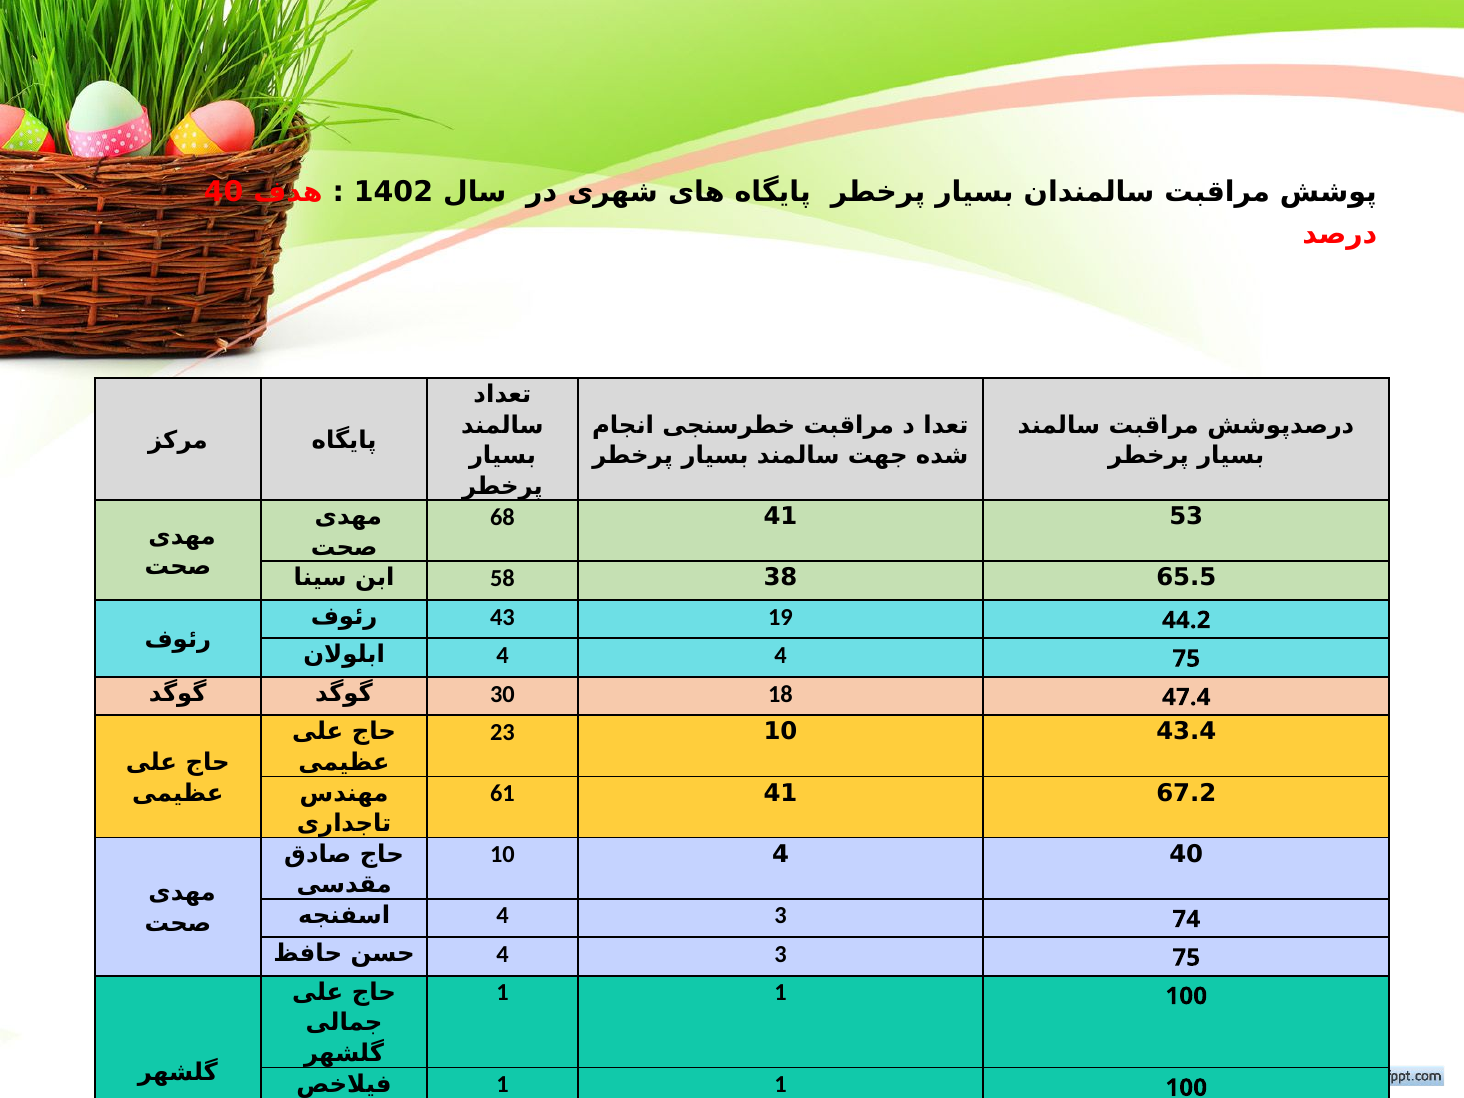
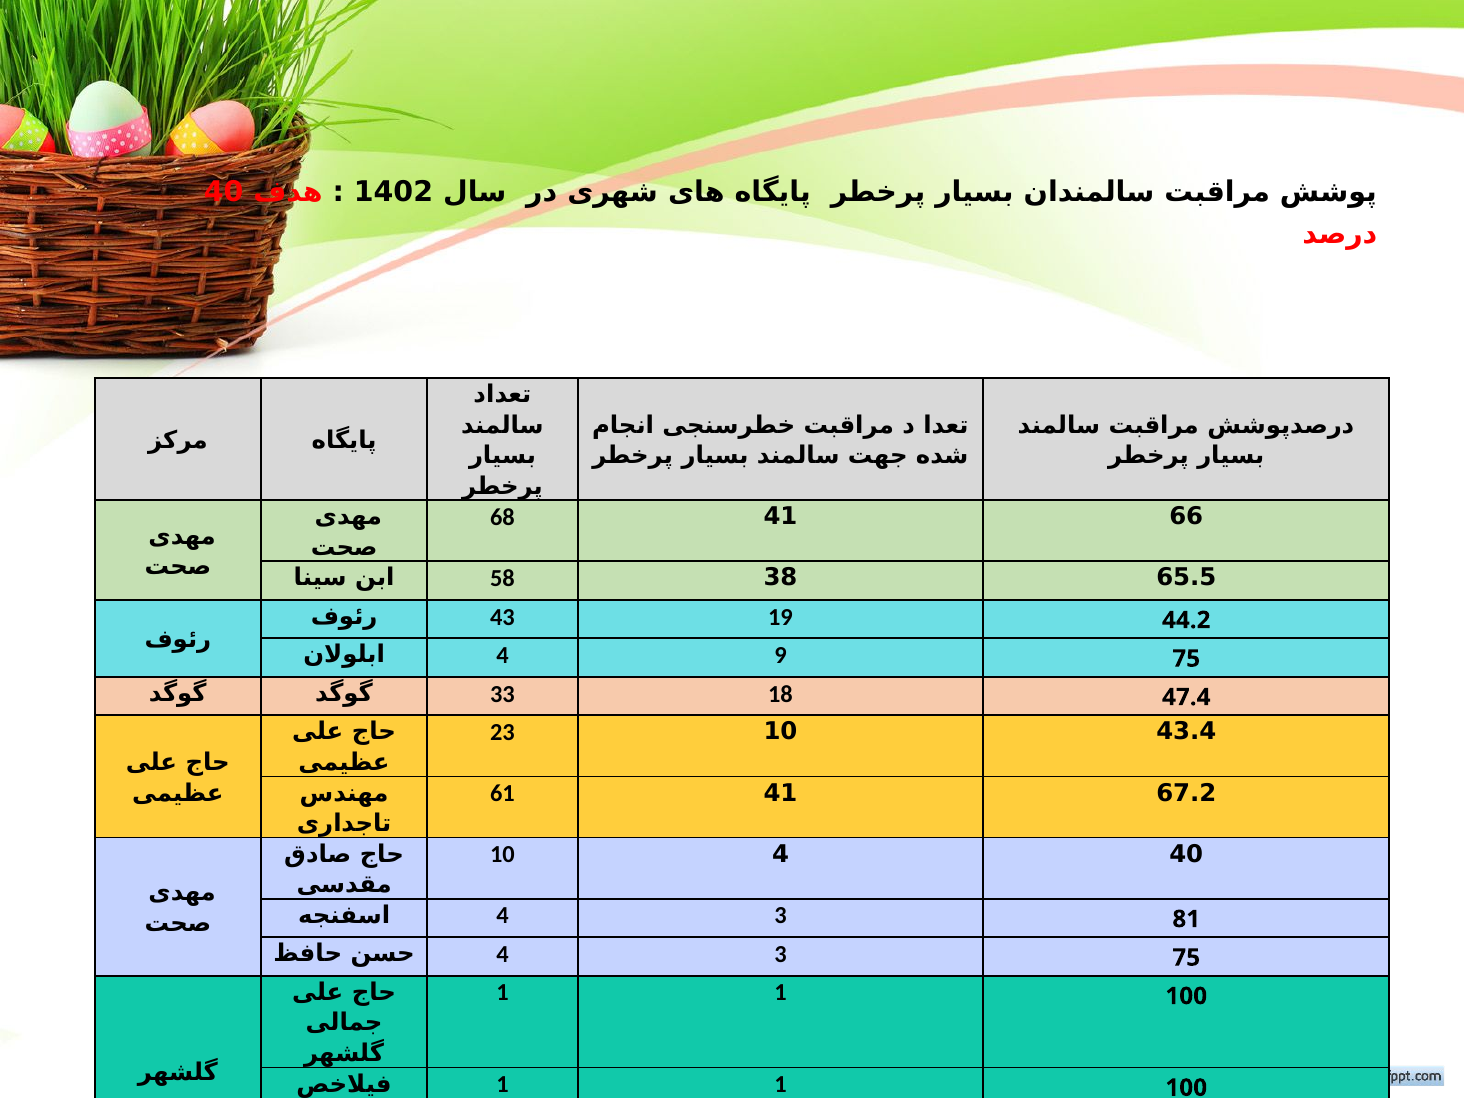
53: 53 -> 66
4 4: 4 -> 9
30: 30 -> 33
74: 74 -> 81
